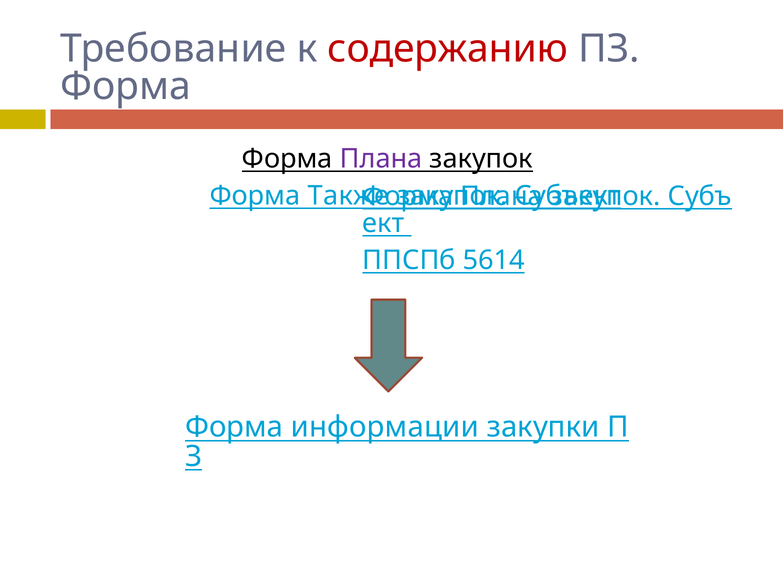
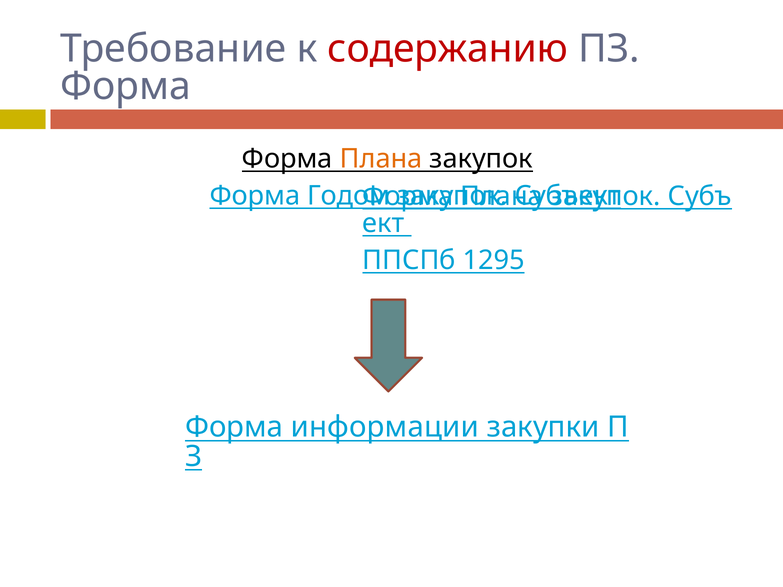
Плана at (381, 159) colour: purple -> orange
Также: Также -> Годом
5614: 5614 -> 1295
